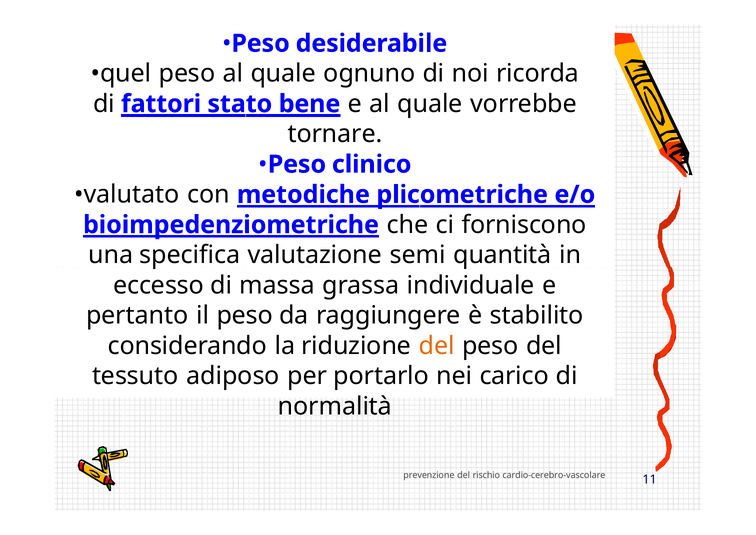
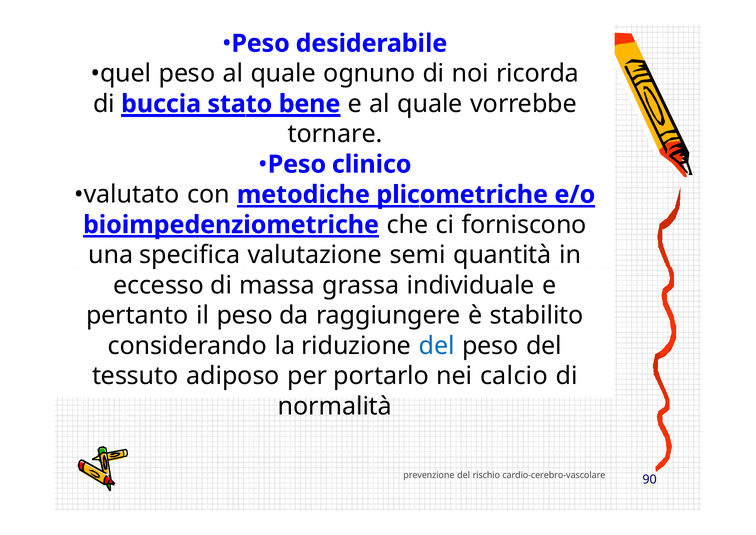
fattori: fattori -> buccia
del at (437, 345) colour: orange -> blue
carico: carico -> calcio
11: 11 -> 90
